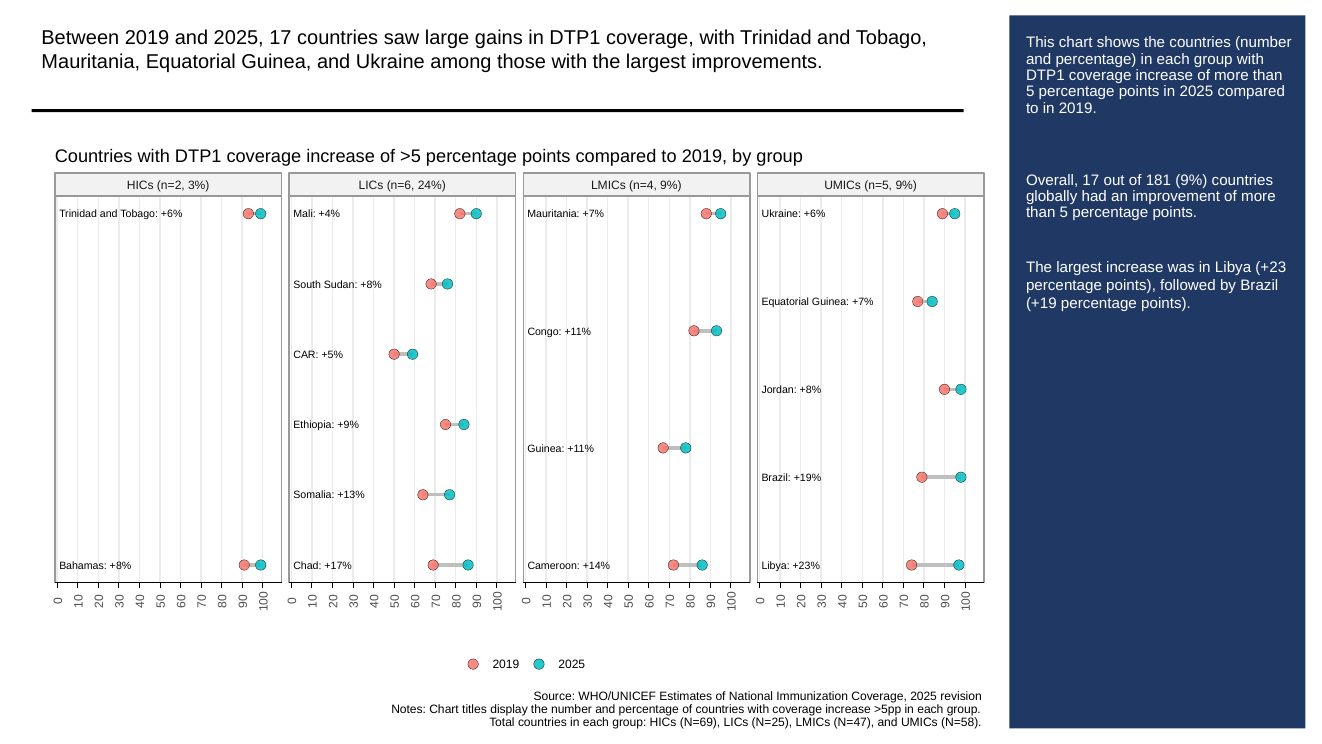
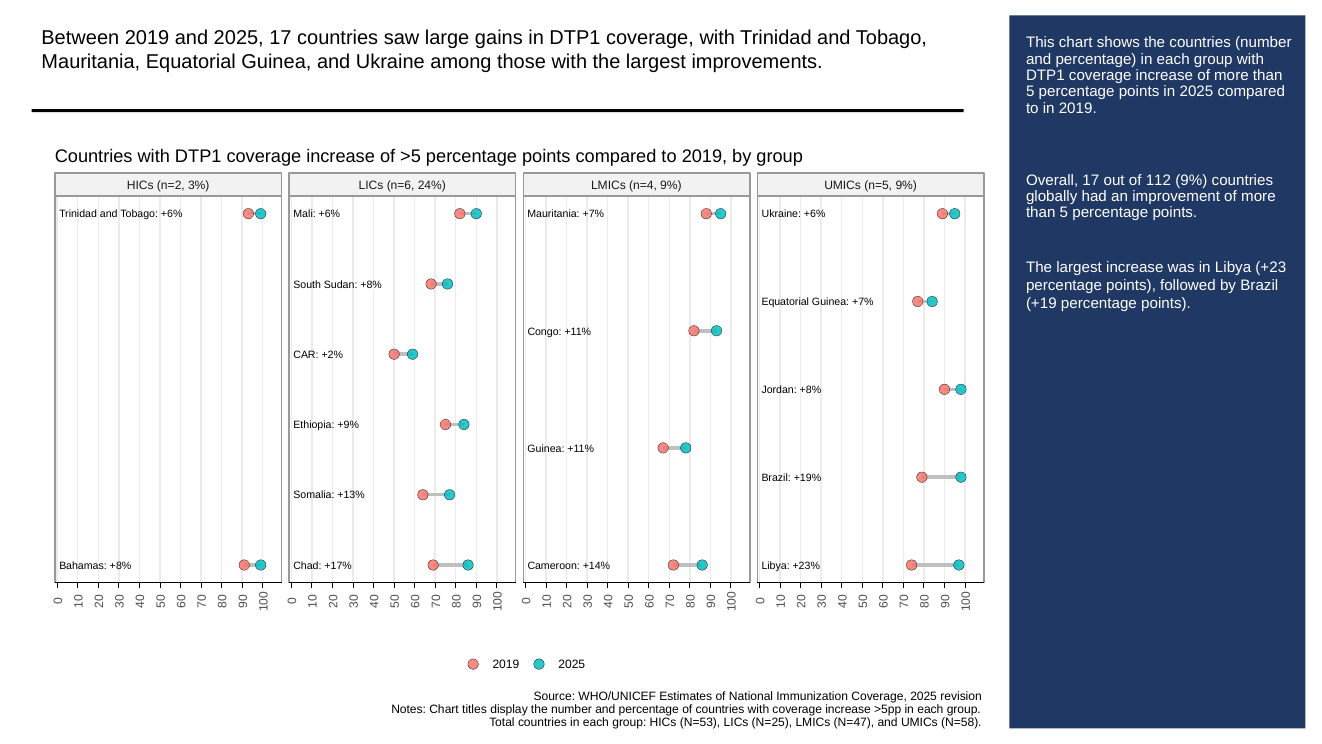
181: 181 -> 112
Mali +4%: +4% -> +6%
+5%: +5% -> +2%
N=69: N=69 -> N=53
